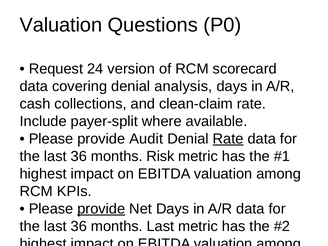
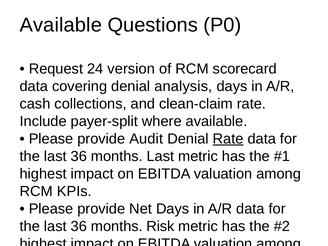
Valuation at (61, 25): Valuation -> Available
months Risk: Risk -> Last
provide at (101, 209) underline: present -> none
months Last: Last -> Risk
